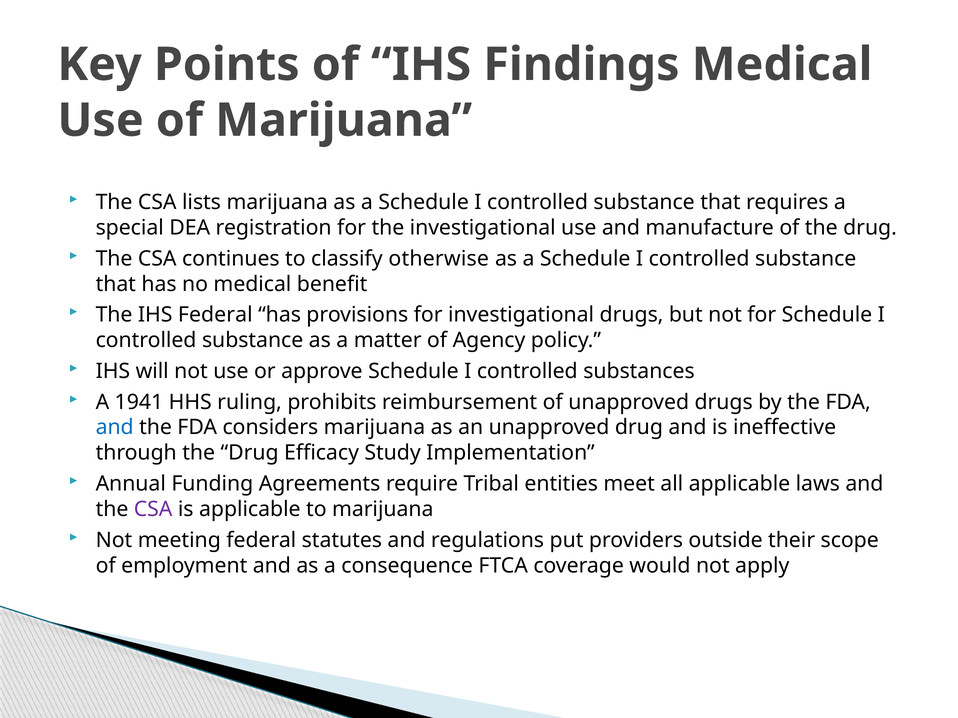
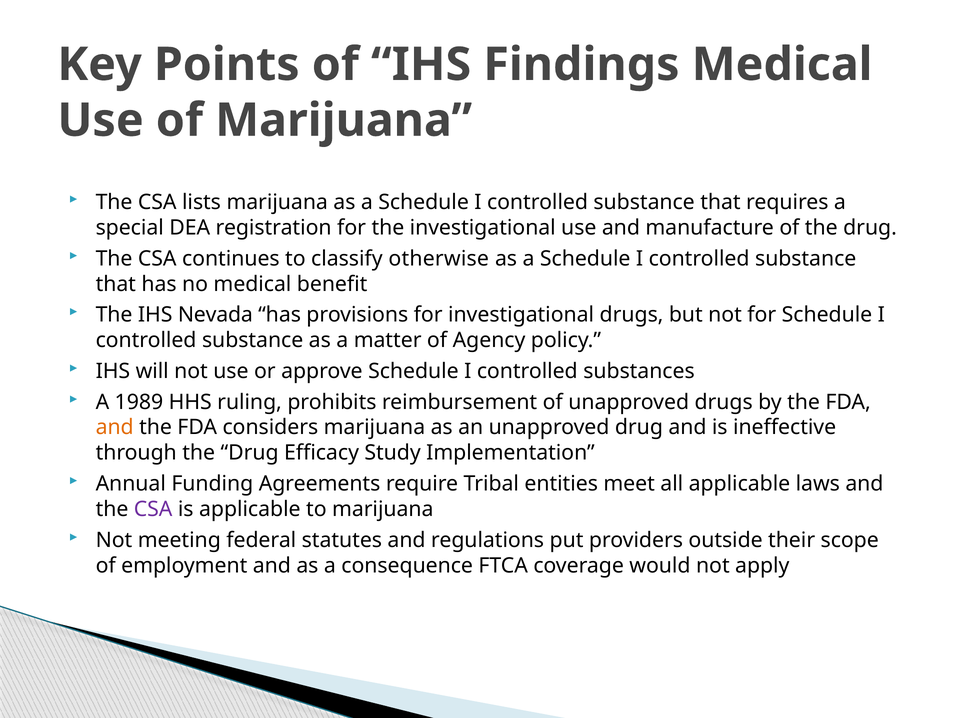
IHS Federal: Federal -> Nevada
1941: 1941 -> 1989
and at (115, 428) colour: blue -> orange
